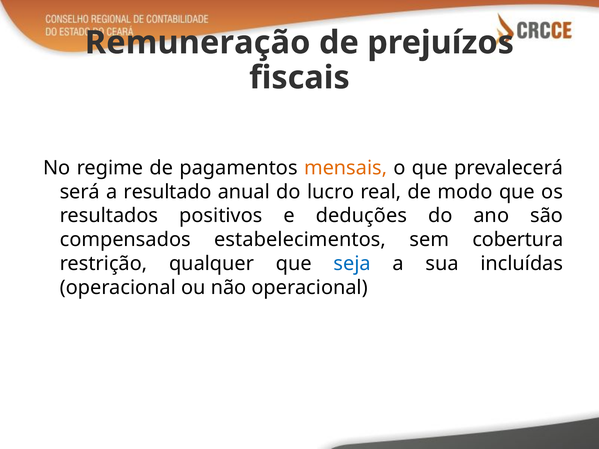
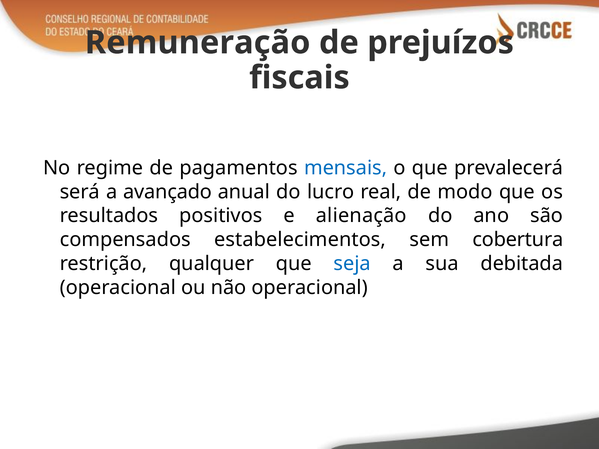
mensais colour: orange -> blue
resultado: resultado -> avançado
deduções: deduções -> alienação
incluídas: incluídas -> debitada
